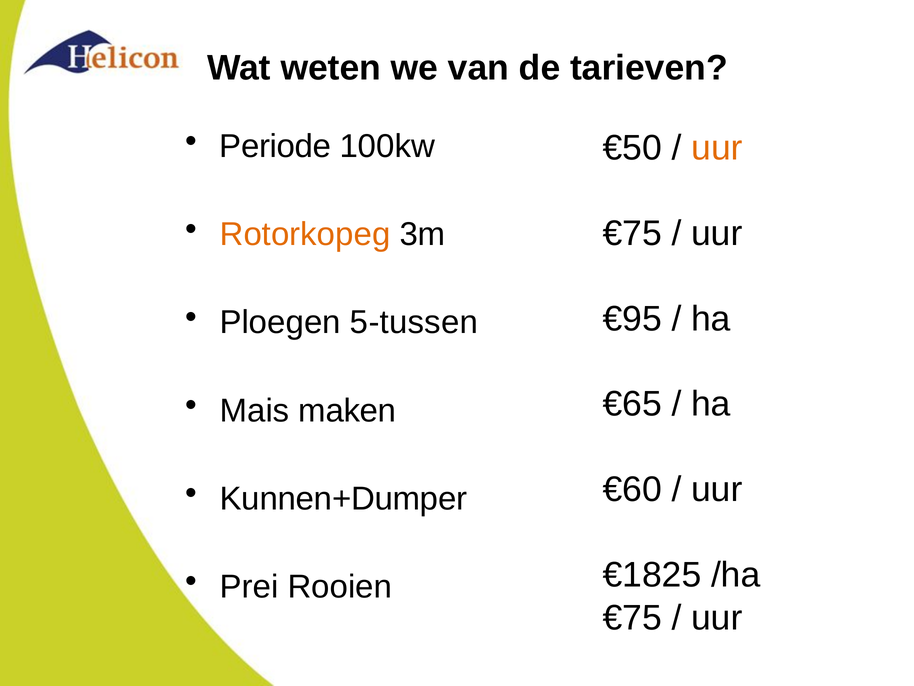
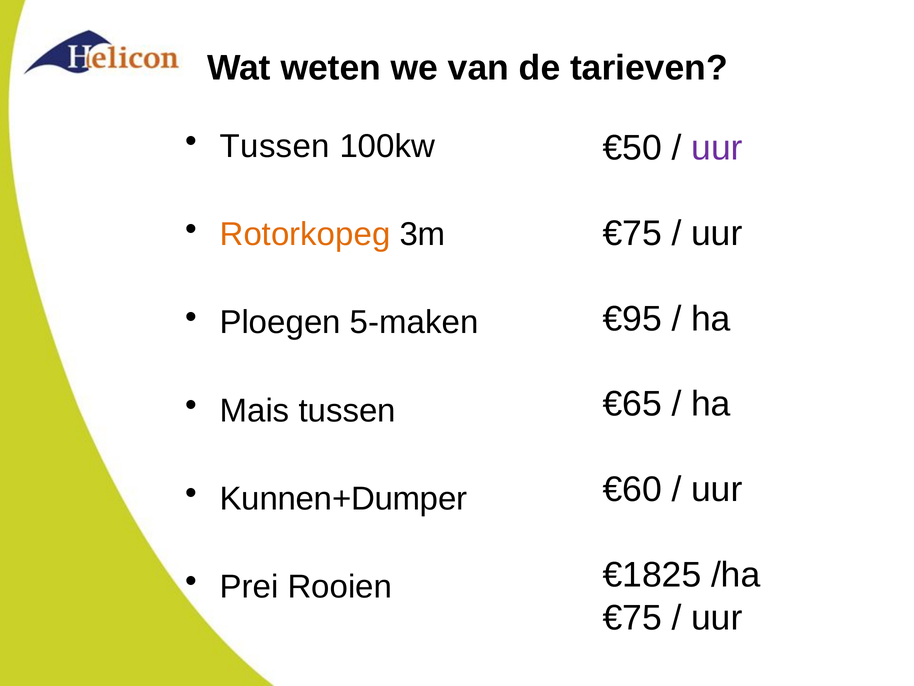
Periode at (275, 146): Periode -> Tussen
uur at (717, 148) colour: orange -> purple
5-tussen: 5-tussen -> 5-maken
Mais maken: maken -> tussen
